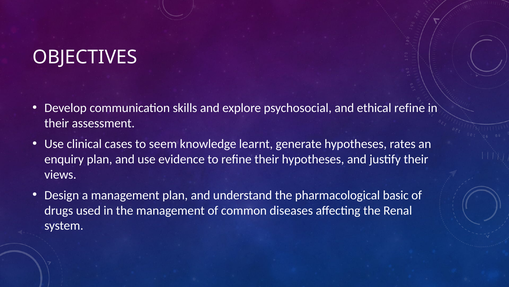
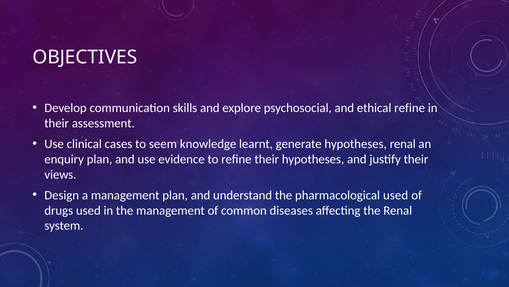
hypotheses rates: rates -> renal
pharmacological basic: basic -> used
